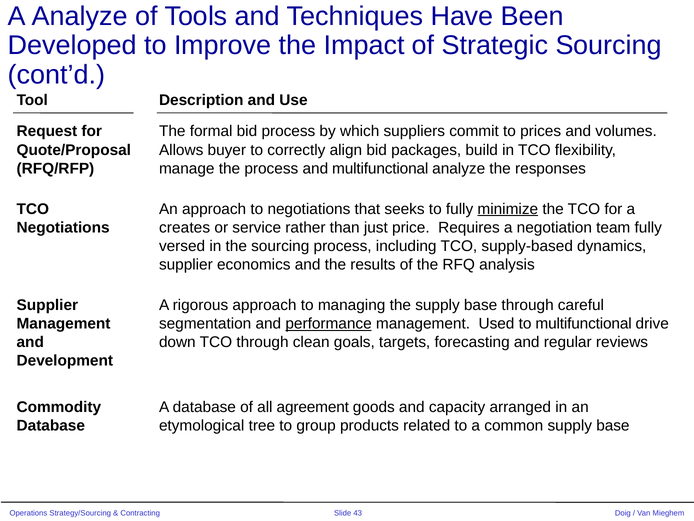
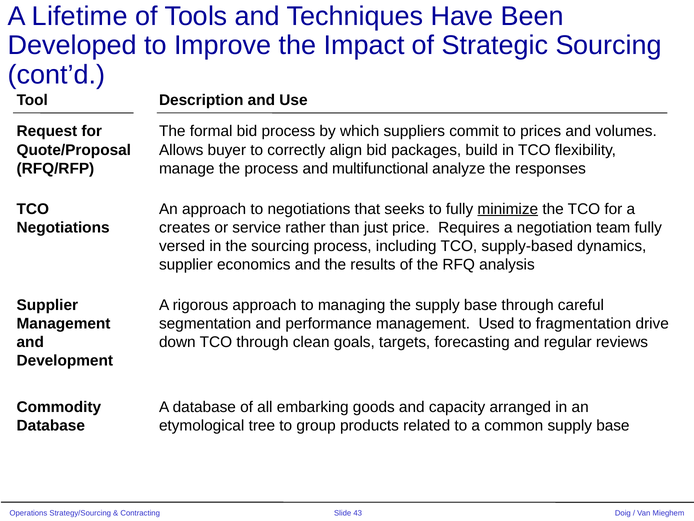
A Analyze: Analyze -> Lifetime
performance underline: present -> none
to multifunctional: multifunctional -> fragmentation
agreement: agreement -> embarking
